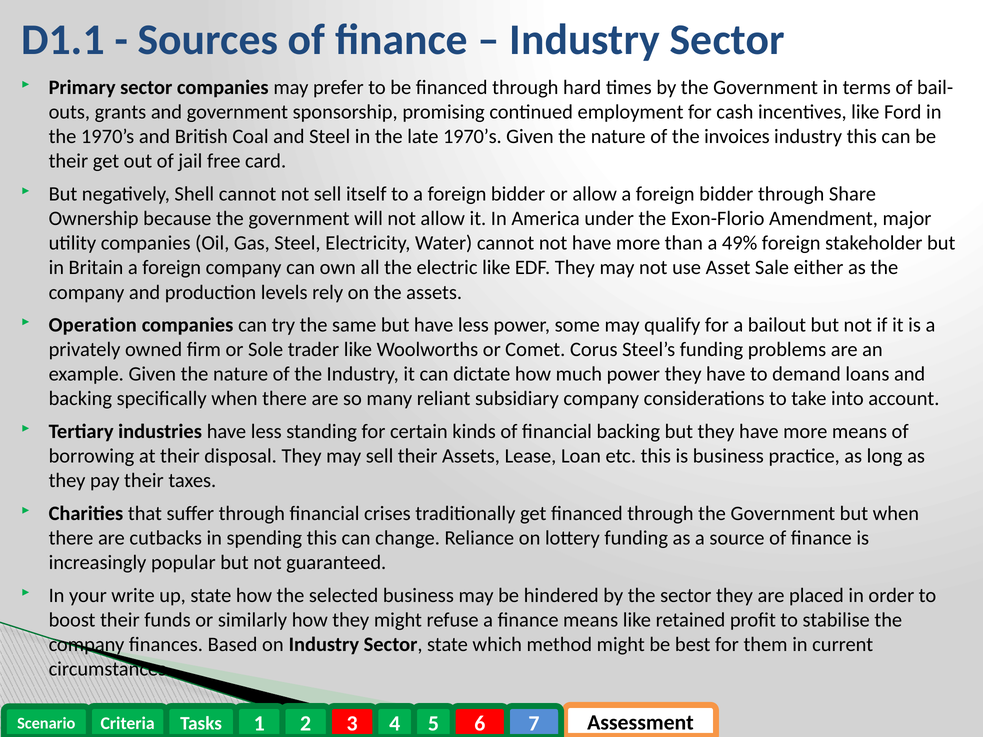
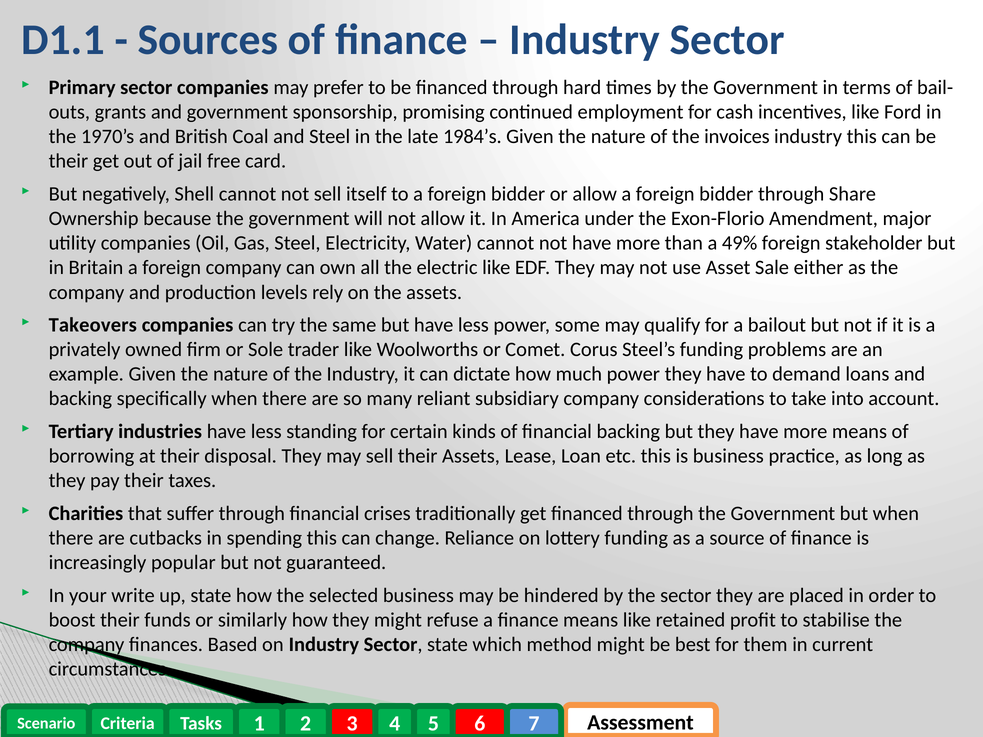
late 1970’s: 1970’s -> 1984’s
Operation: Operation -> Takeovers
